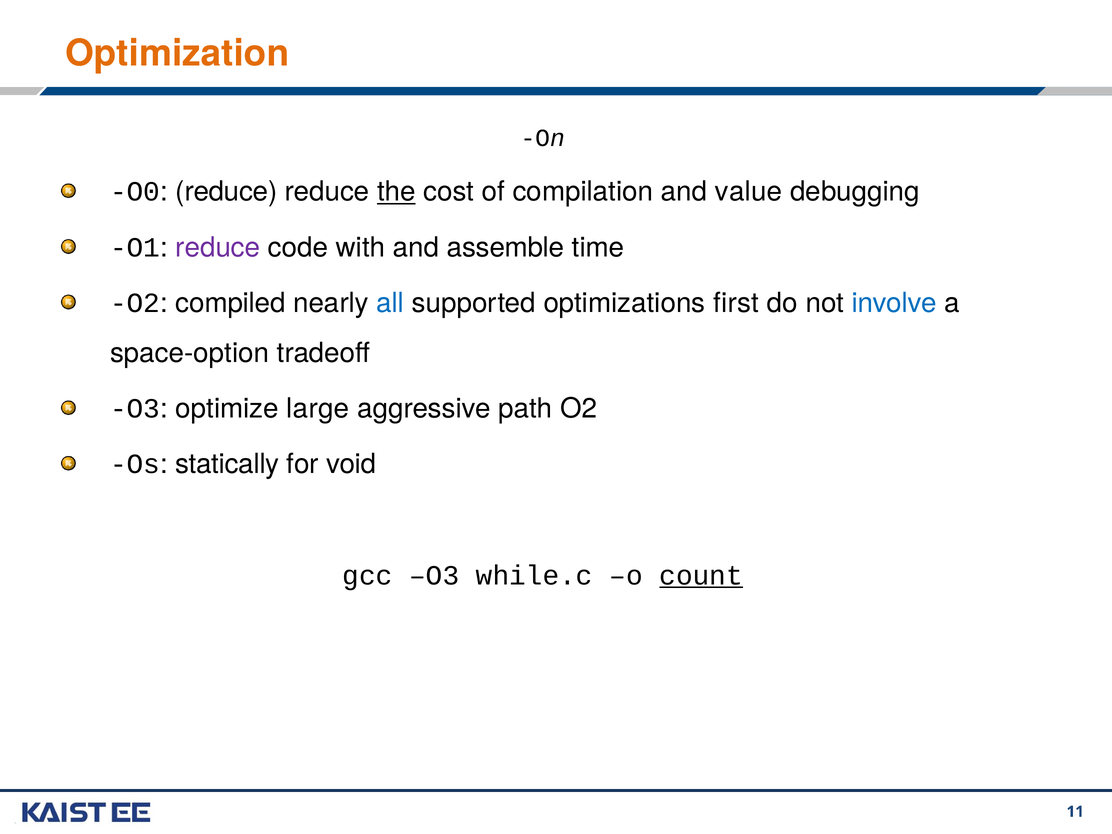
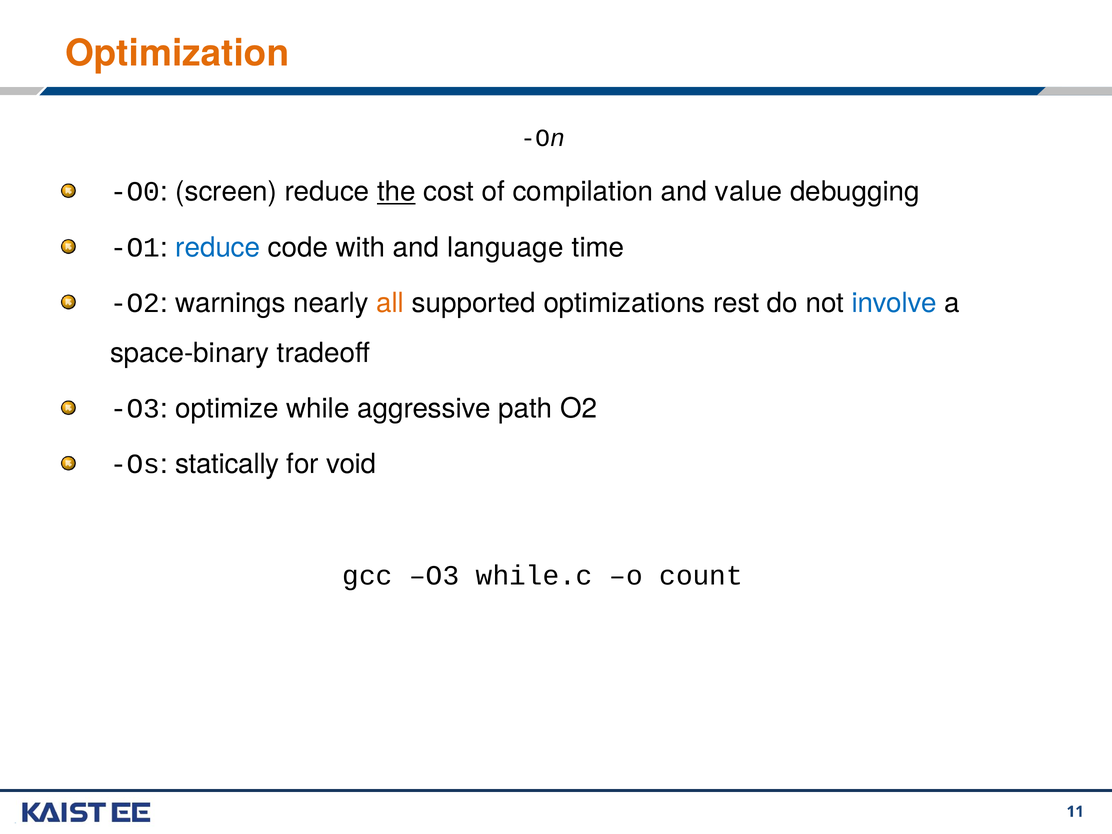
O0 reduce: reduce -> screen
reduce at (218, 247) colour: purple -> blue
assemble: assemble -> language
compiled: compiled -> warnings
all colour: blue -> orange
first: first -> rest
space-option: space-option -> space-binary
large: large -> while
count underline: present -> none
